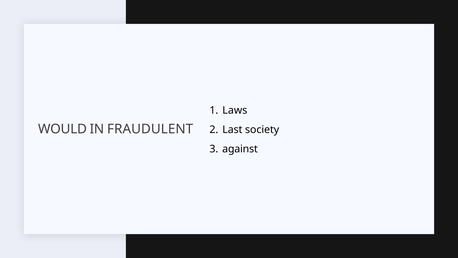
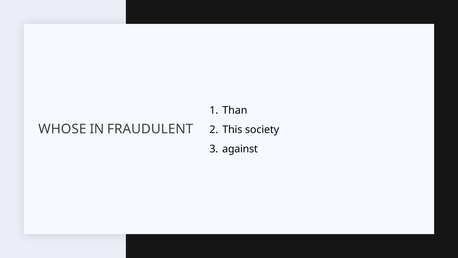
Laws: Laws -> Than
WOULD: WOULD -> WHOSE
Last: Last -> This
